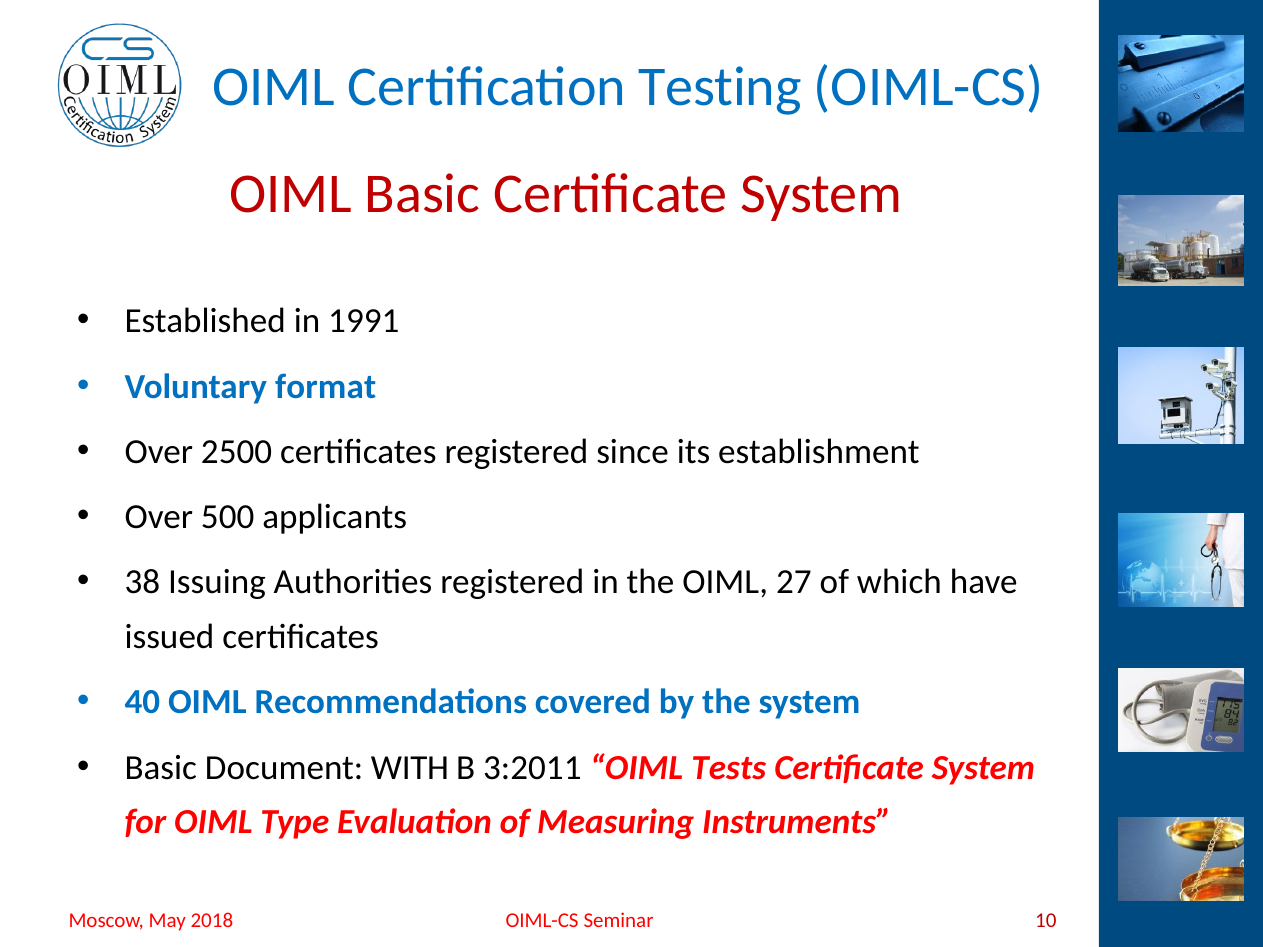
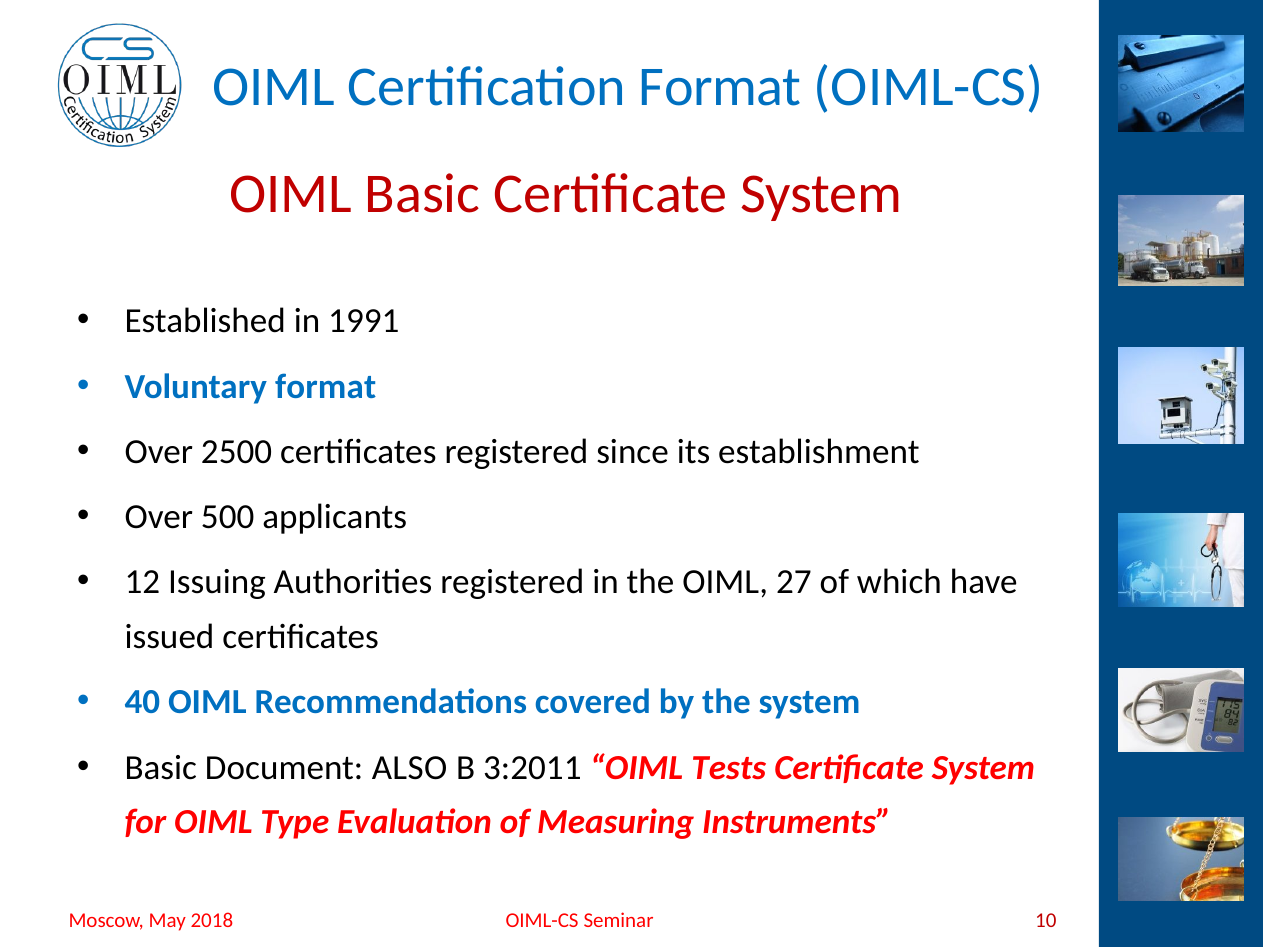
Testing at (720, 87): Testing -> Format
38: 38 -> 12
WITH: WITH -> ALSO
